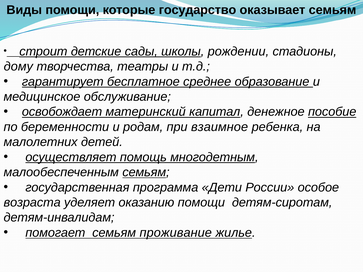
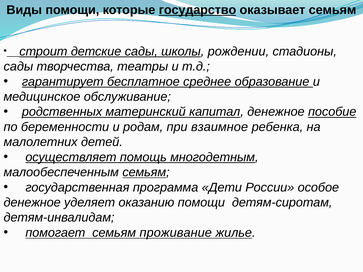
государство underline: none -> present
дому at (18, 67): дому -> сады
освобождает: освобождает -> родственных
возраста at (32, 203): возраста -> денежное
